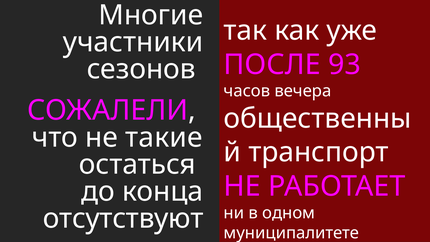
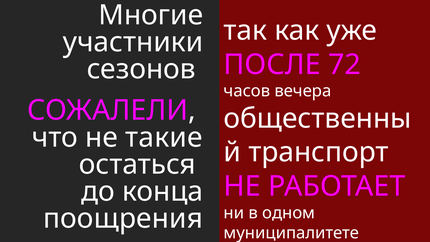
93: 93 -> 72
отсутствуют: отсутствуют -> поощрения
